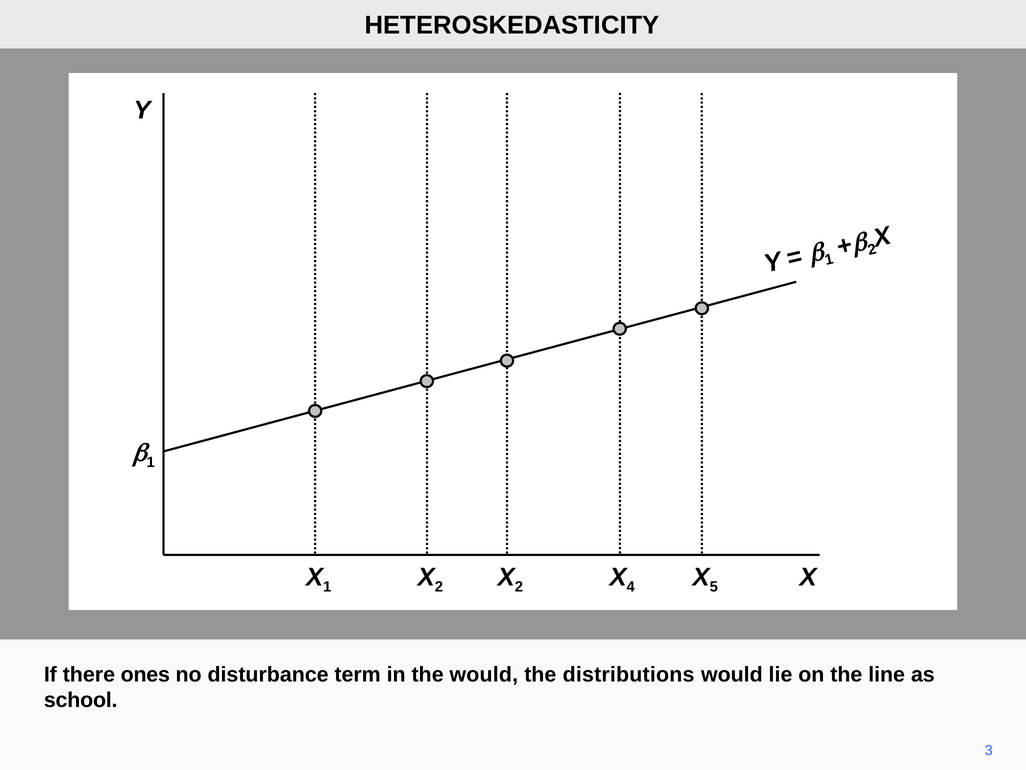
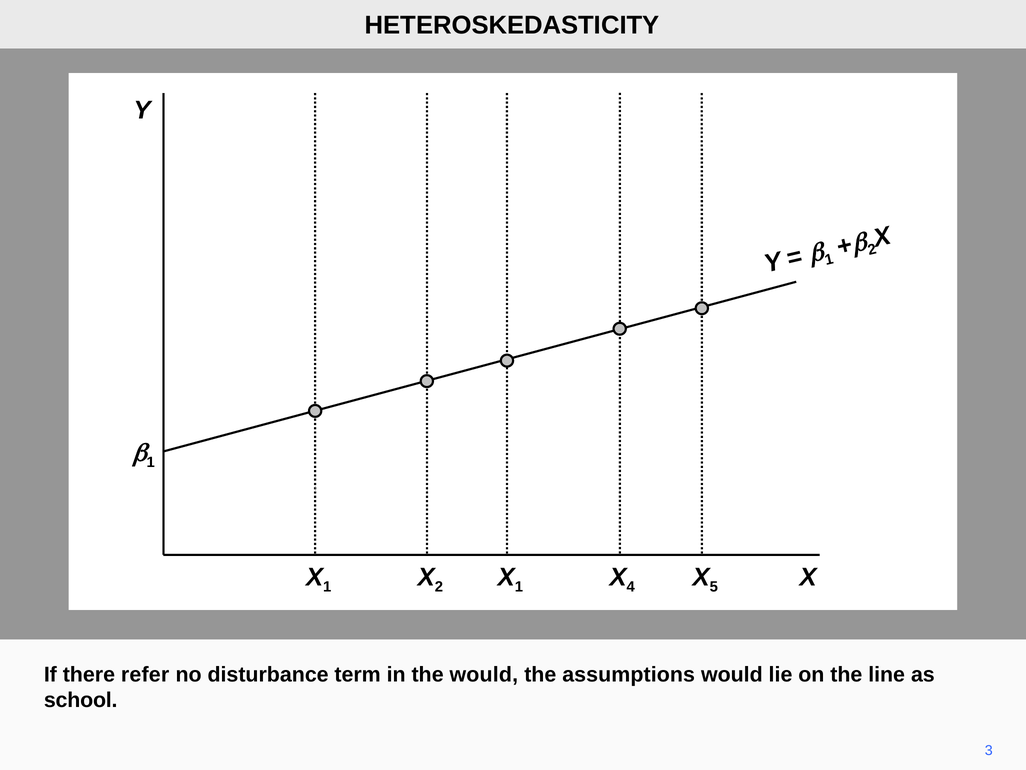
2 at (519, 587): 2 -> 1
ones: ones -> refer
distributions: distributions -> assumptions
